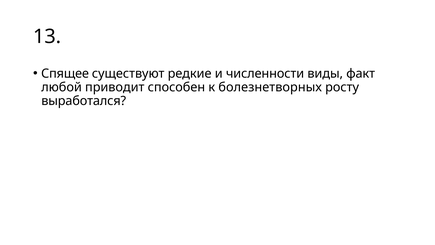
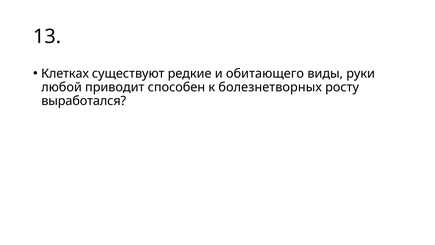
Спящее: Спящее -> Клетках
численности: численности -> обитающего
факт: факт -> руки
